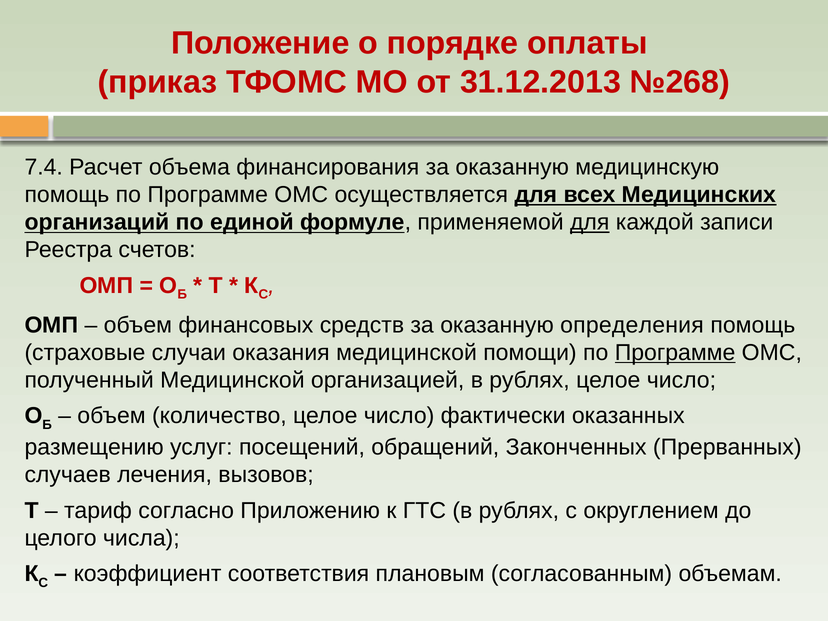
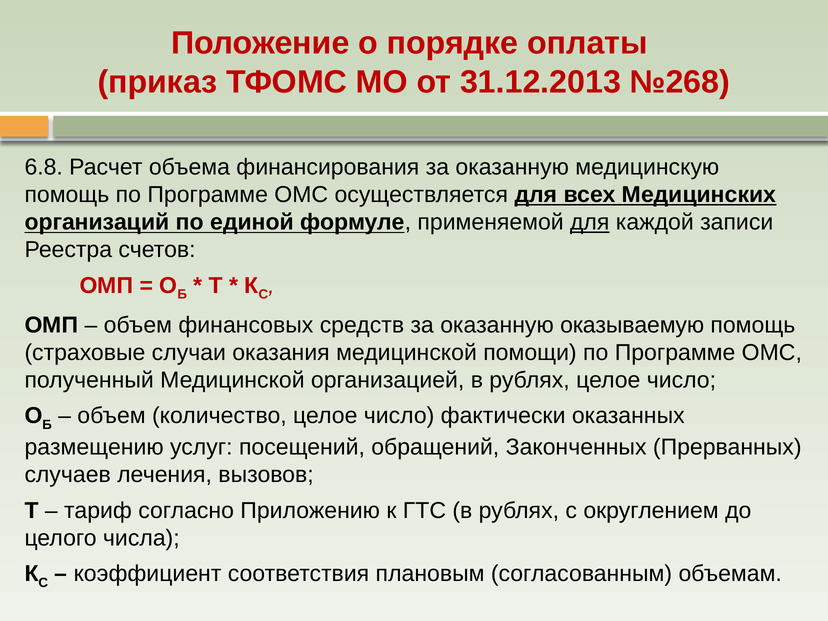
7.4: 7.4 -> 6.8
определения: определения -> оказываемую
Программе at (675, 353) underline: present -> none
